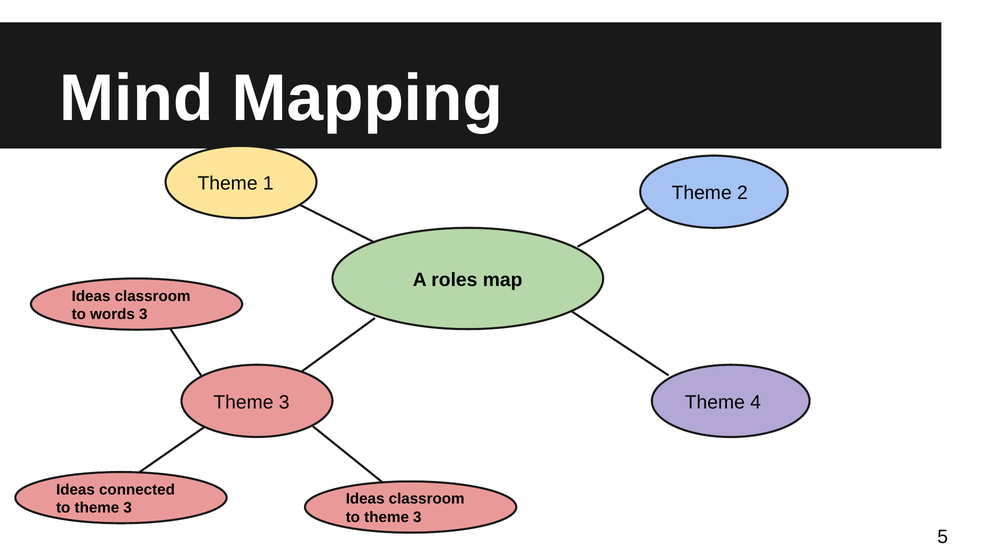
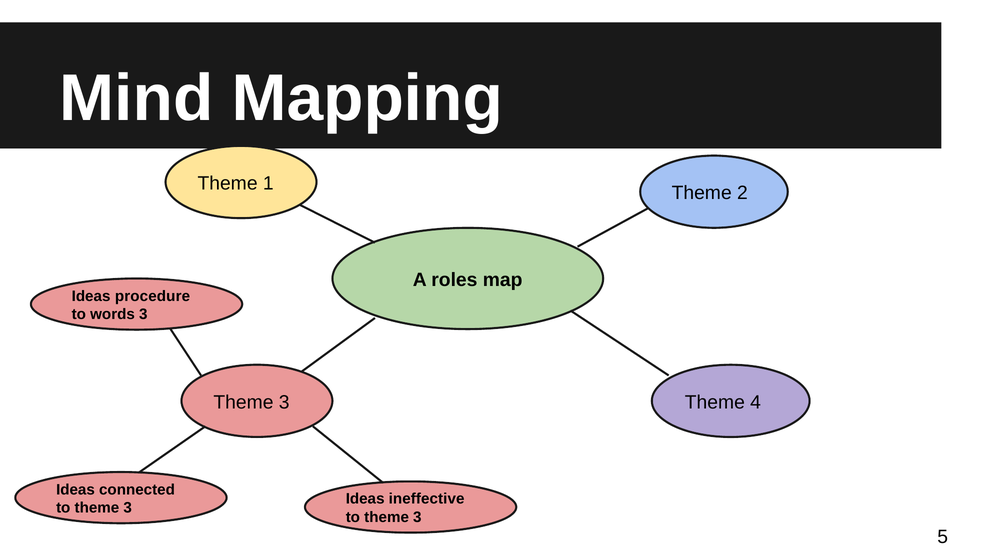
classroom at (153, 296): classroom -> procedure
classroom at (427, 499): classroom -> ineffective
